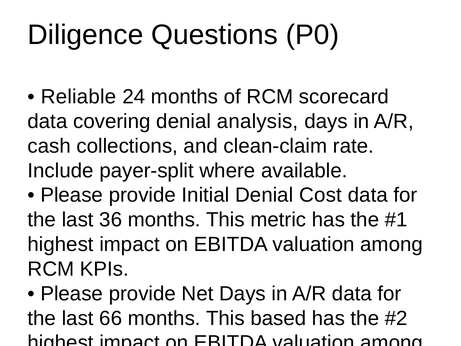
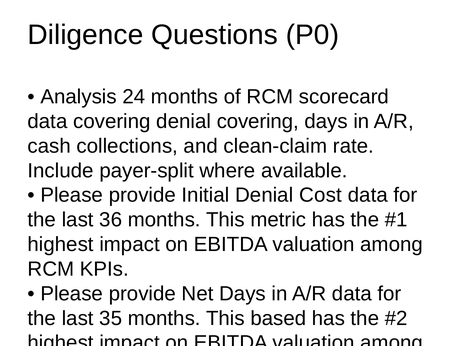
Reliable: Reliable -> Analysis
denial analysis: analysis -> covering
66: 66 -> 35
